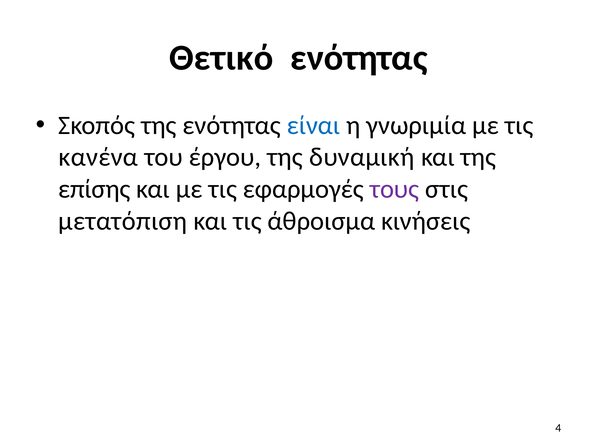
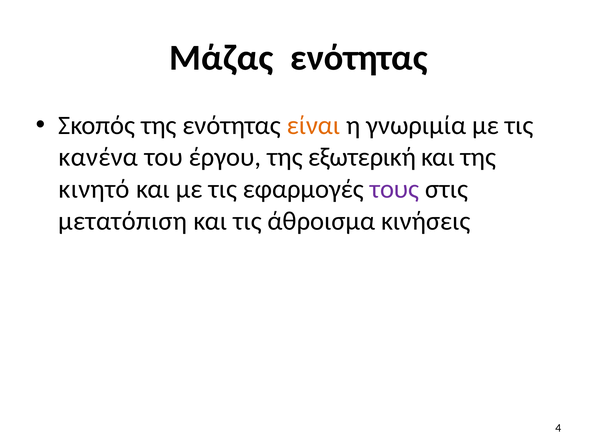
Θετικό: Θετικό -> Μάζας
είναι colour: blue -> orange
δυναμική: δυναμική -> εξωτερική
επίσης: επίσης -> κινητό
